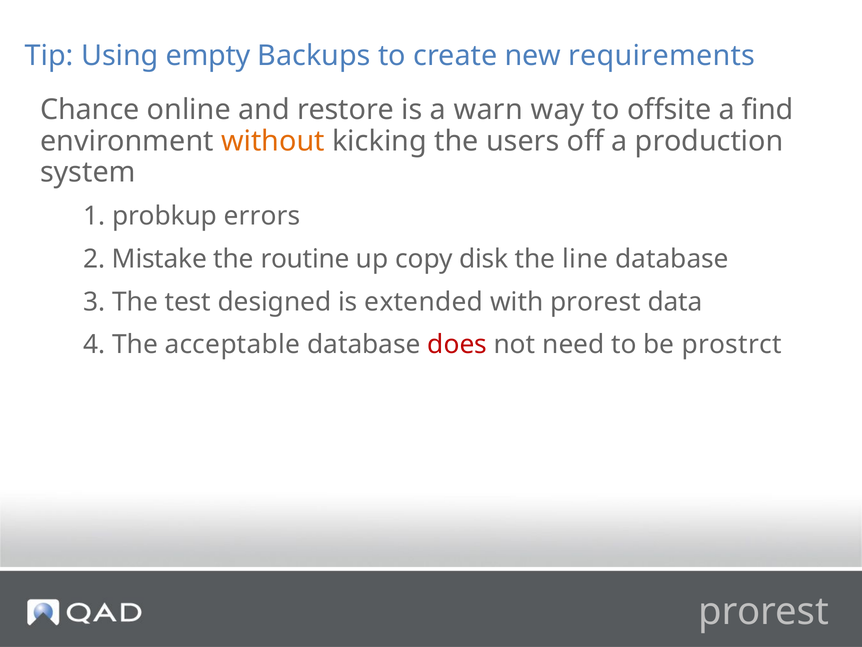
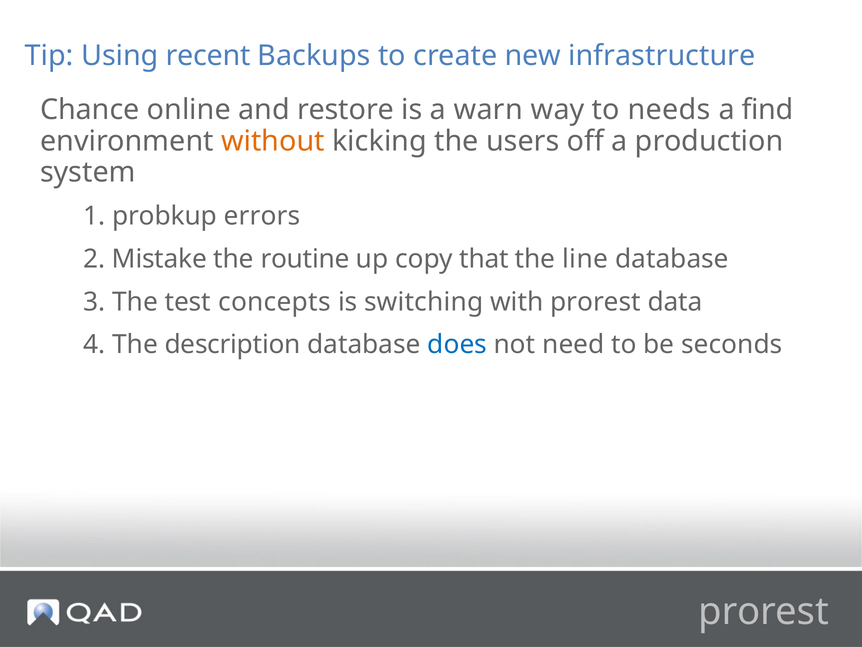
empty: empty -> recent
requirements: requirements -> infrastructure
offsite: offsite -> needs
disk: disk -> that
designed: designed -> concepts
extended: extended -> switching
acceptable: acceptable -> description
does colour: red -> blue
prostrct: prostrct -> seconds
